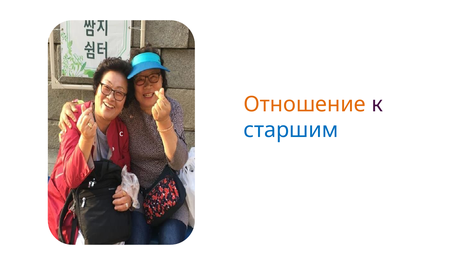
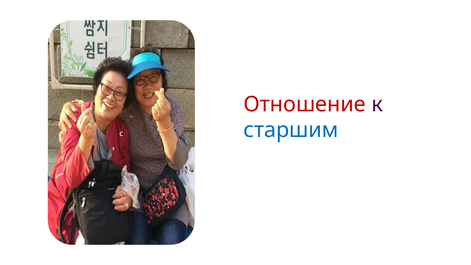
Отношение colour: orange -> red
